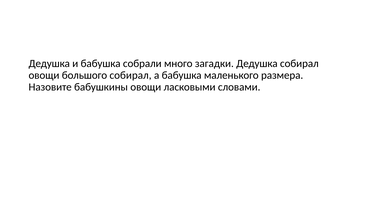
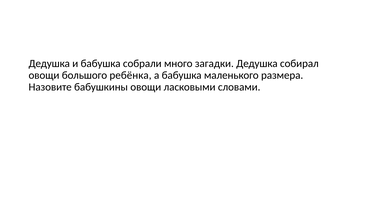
большого собирал: собирал -> ребёнка
